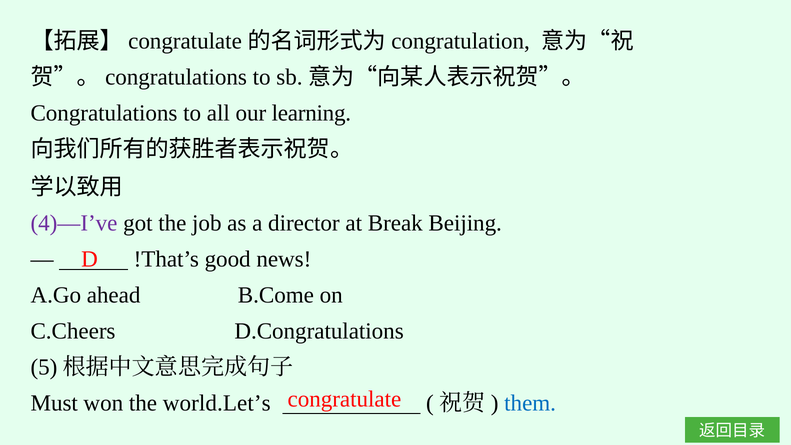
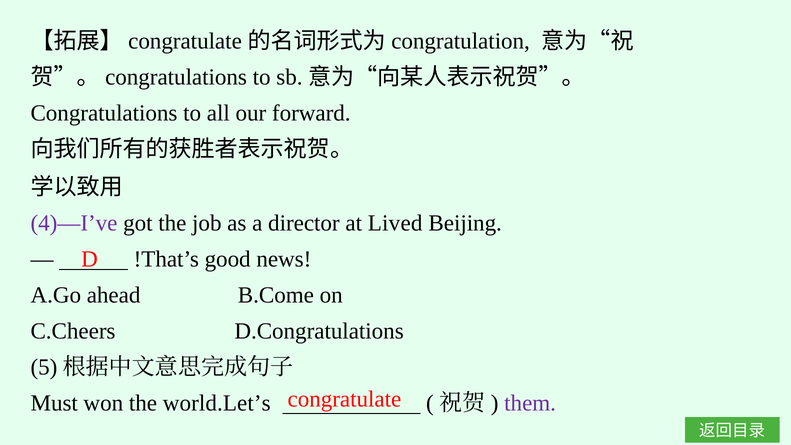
learning: learning -> forward
Break: Break -> Lived
them colour: blue -> purple
